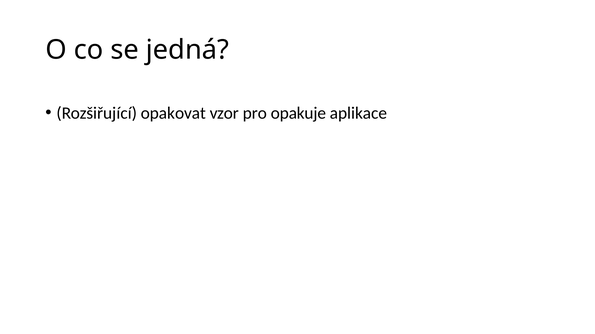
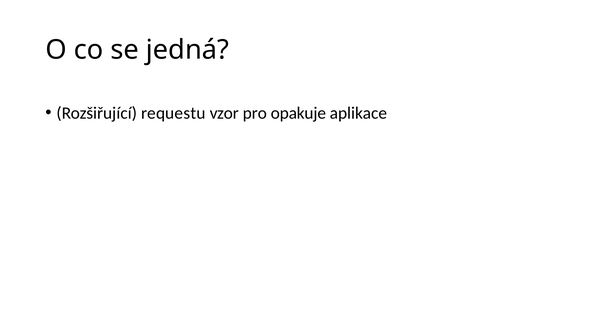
opakovat: opakovat -> requestu
